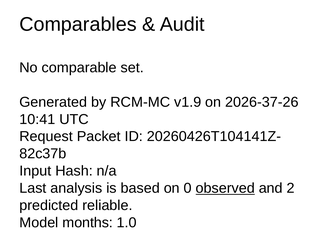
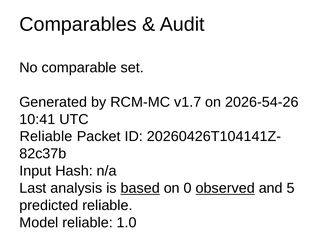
v1.9: v1.9 -> v1.7
2026-37-26: 2026-37-26 -> 2026-54-26
Request at (46, 137): Request -> Reliable
based underline: none -> present
2: 2 -> 5
Model months: months -> reliable
